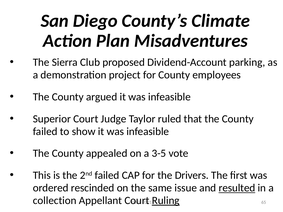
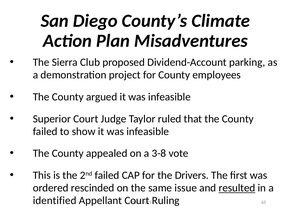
3-5: 3-5 -> 3-8
collection: collection -> identified
Ruling underline: present -> none
